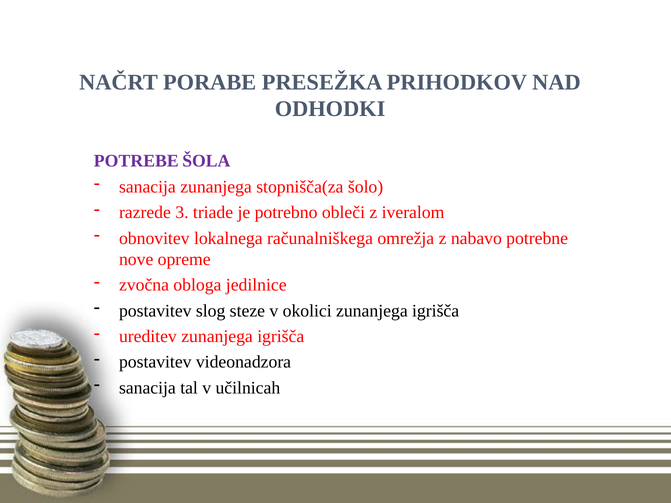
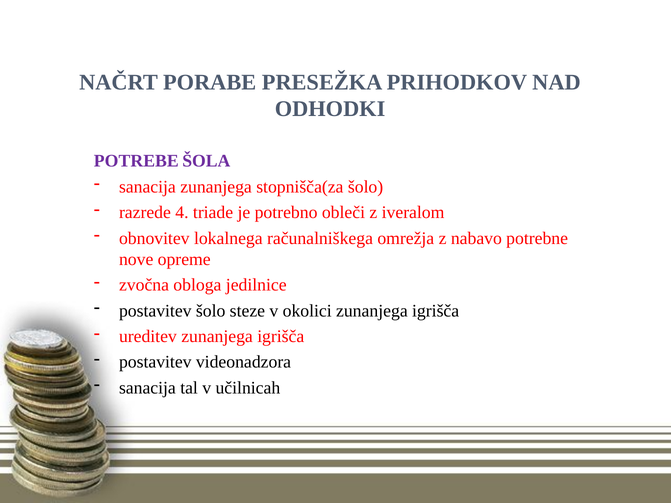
3: 3 -> 4
postavitev slog: slog -> šolo
